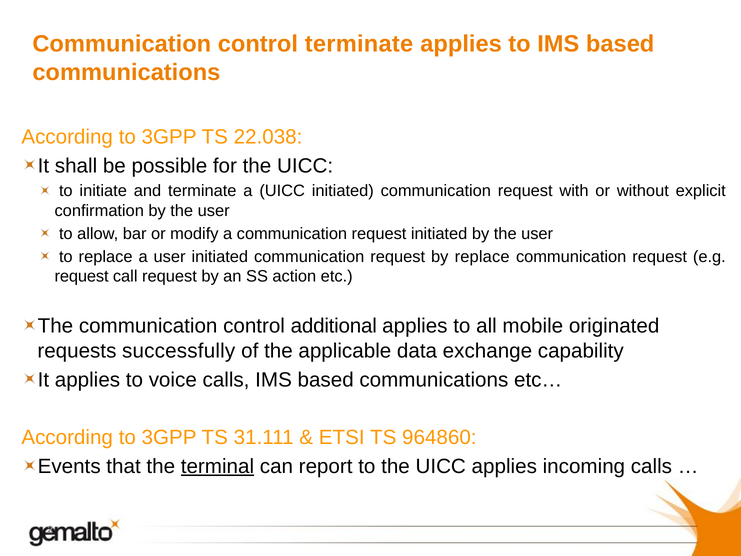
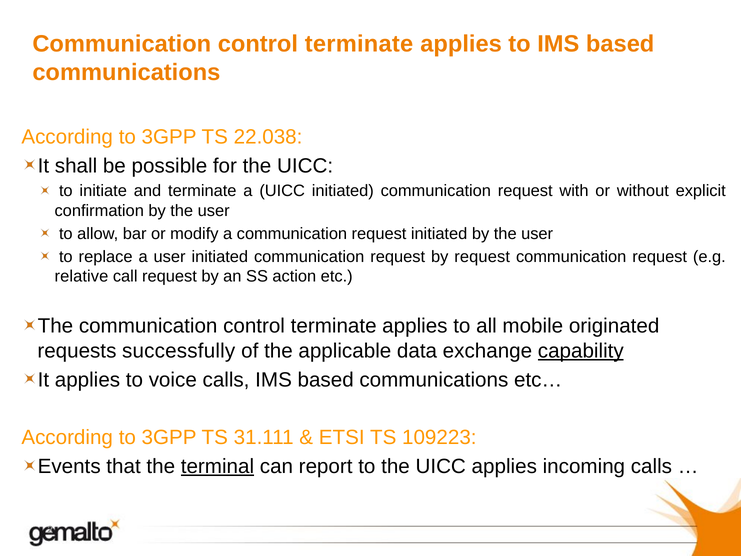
by replace: replace -> request
request at (82, 276): request -> relative
The communication control additional: additional -> terminate
capability underline: none -> present
964860: 964860 -> 109223
